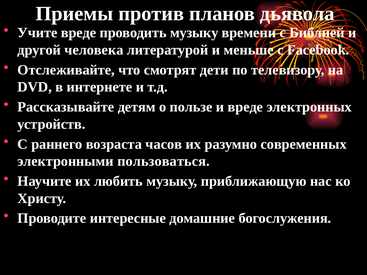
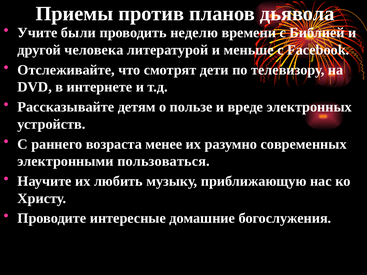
Учите вреде: вреде -> были
проводить музыку: музыку -> неделю
часов: часов -> менее
